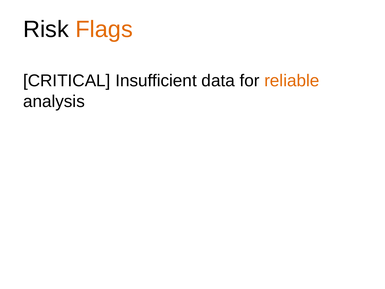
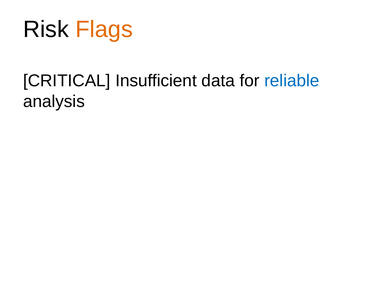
reliable colour: orange -> blue
